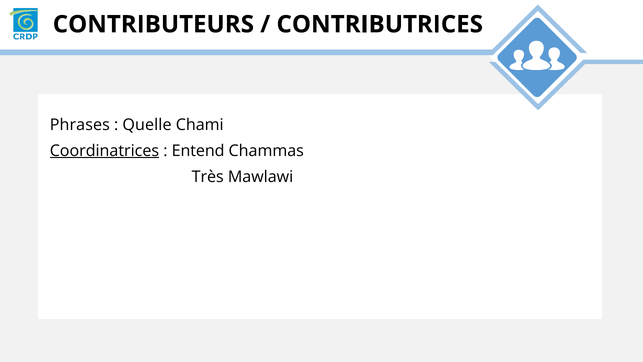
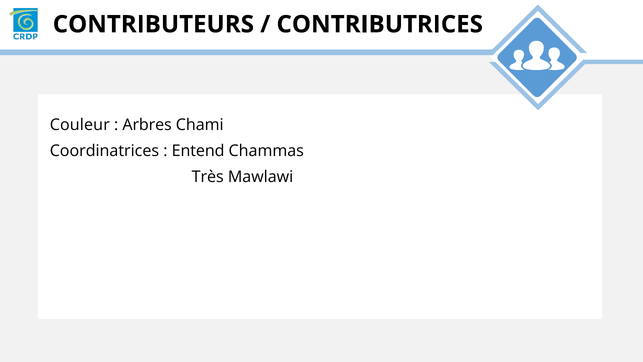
Phrases: Phrases -> Couleur
Quelle: Quelle -> Arbres
Coordinatrices underline: present -> none
